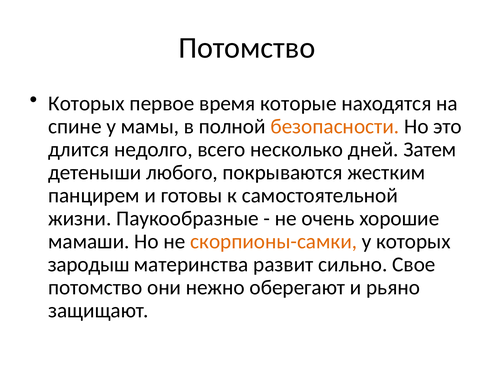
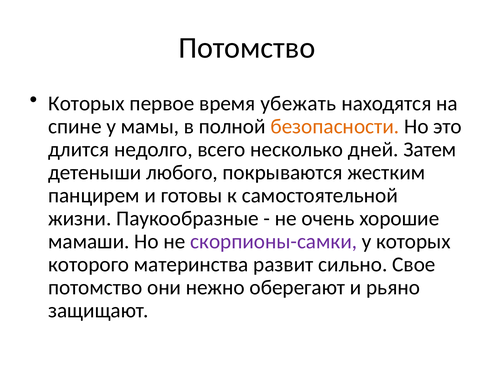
которые: которые -> убежать
скорпионы-самки colour: orange -> purple
зародыш: зародыш -> которого
